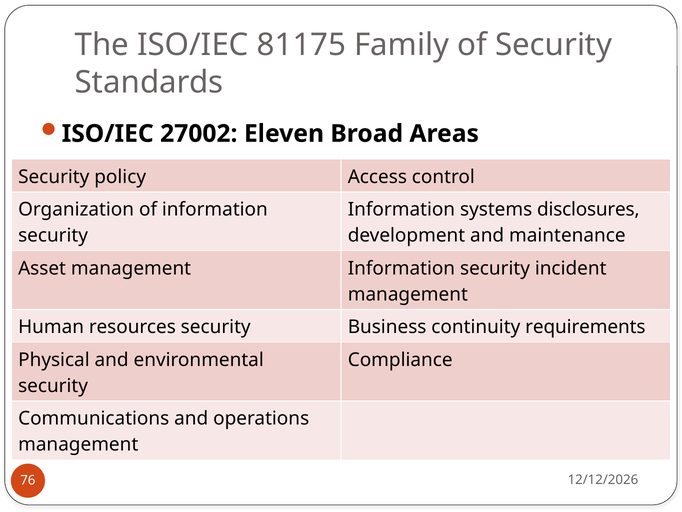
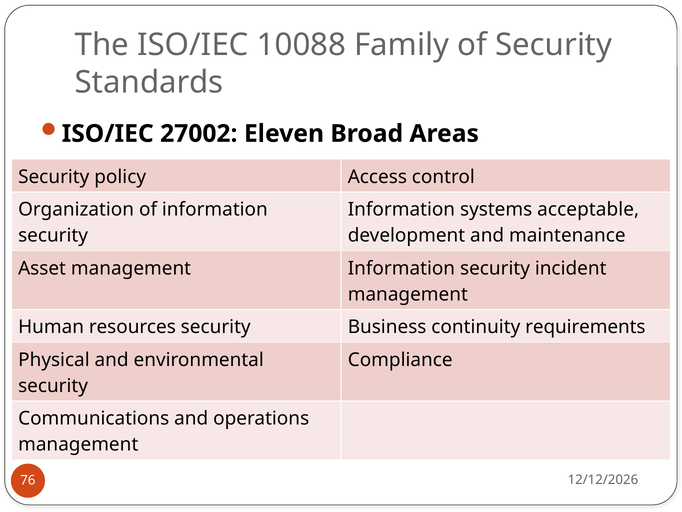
81175: 81175 -> 10088
disclosures: disclosures -> acceptable
